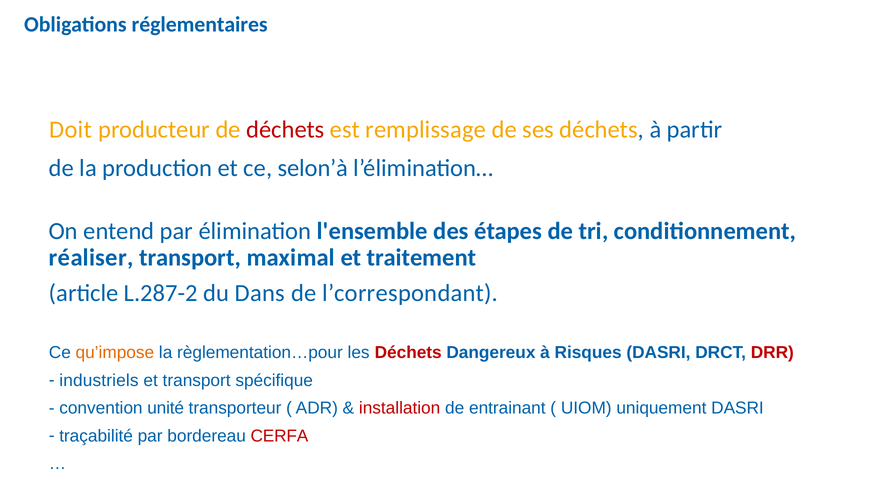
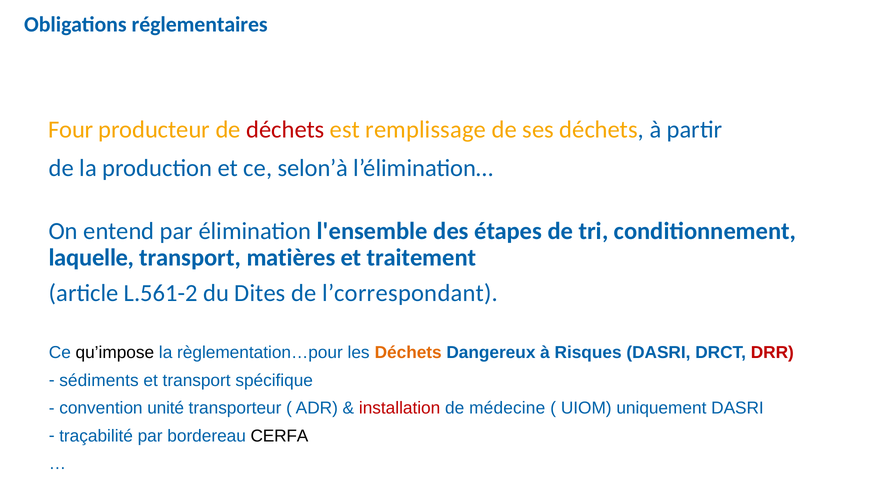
Doit: Doit -> Four
réaliser: réaliser -> laquelle
maximal: maximal -> matières
L.287-2: L.287-2 -> L.561-2
Dans: Dans -> Dites
qu’impose colour: orange -> black
Déchets at (408, 353) colour: red -> orange
industriels: industriels -> sédiments
entrainant: entrainant -> médecine
CERFA colour: red -> black
